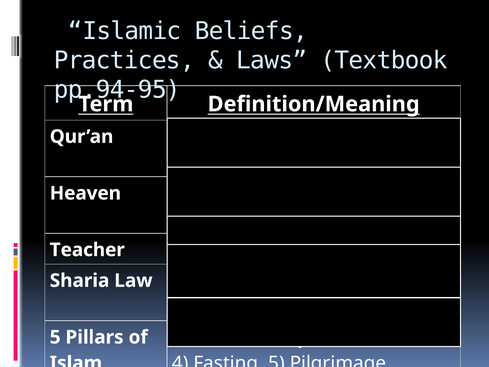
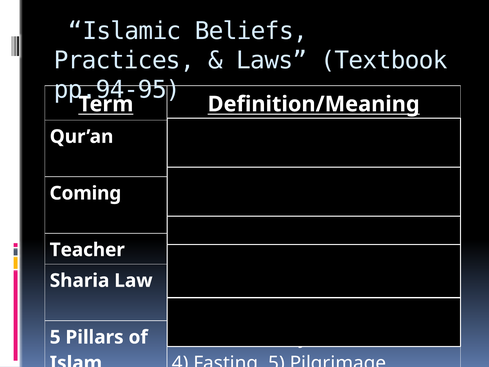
Heaven: Heaven -> Coming
